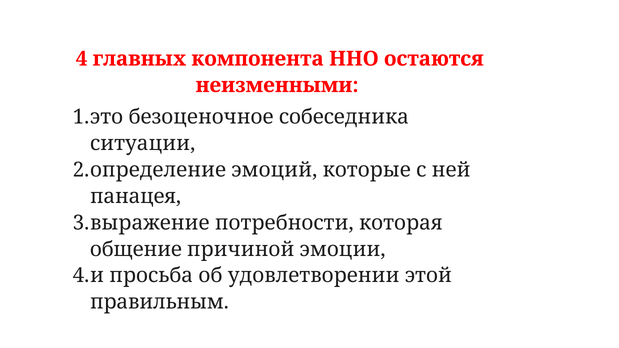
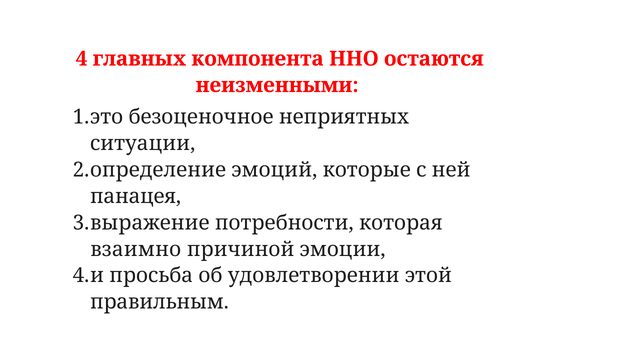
собеседника: собеседника -> неприятных
общение: общение -> взаимно
